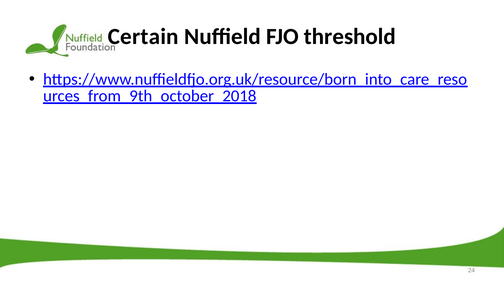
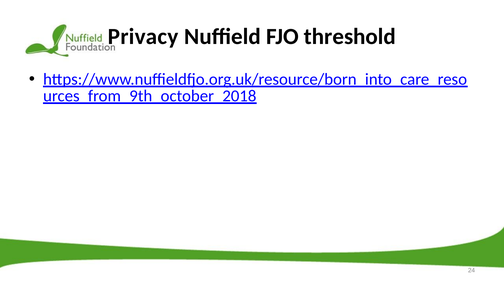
Certain: Certain -> Privacy
